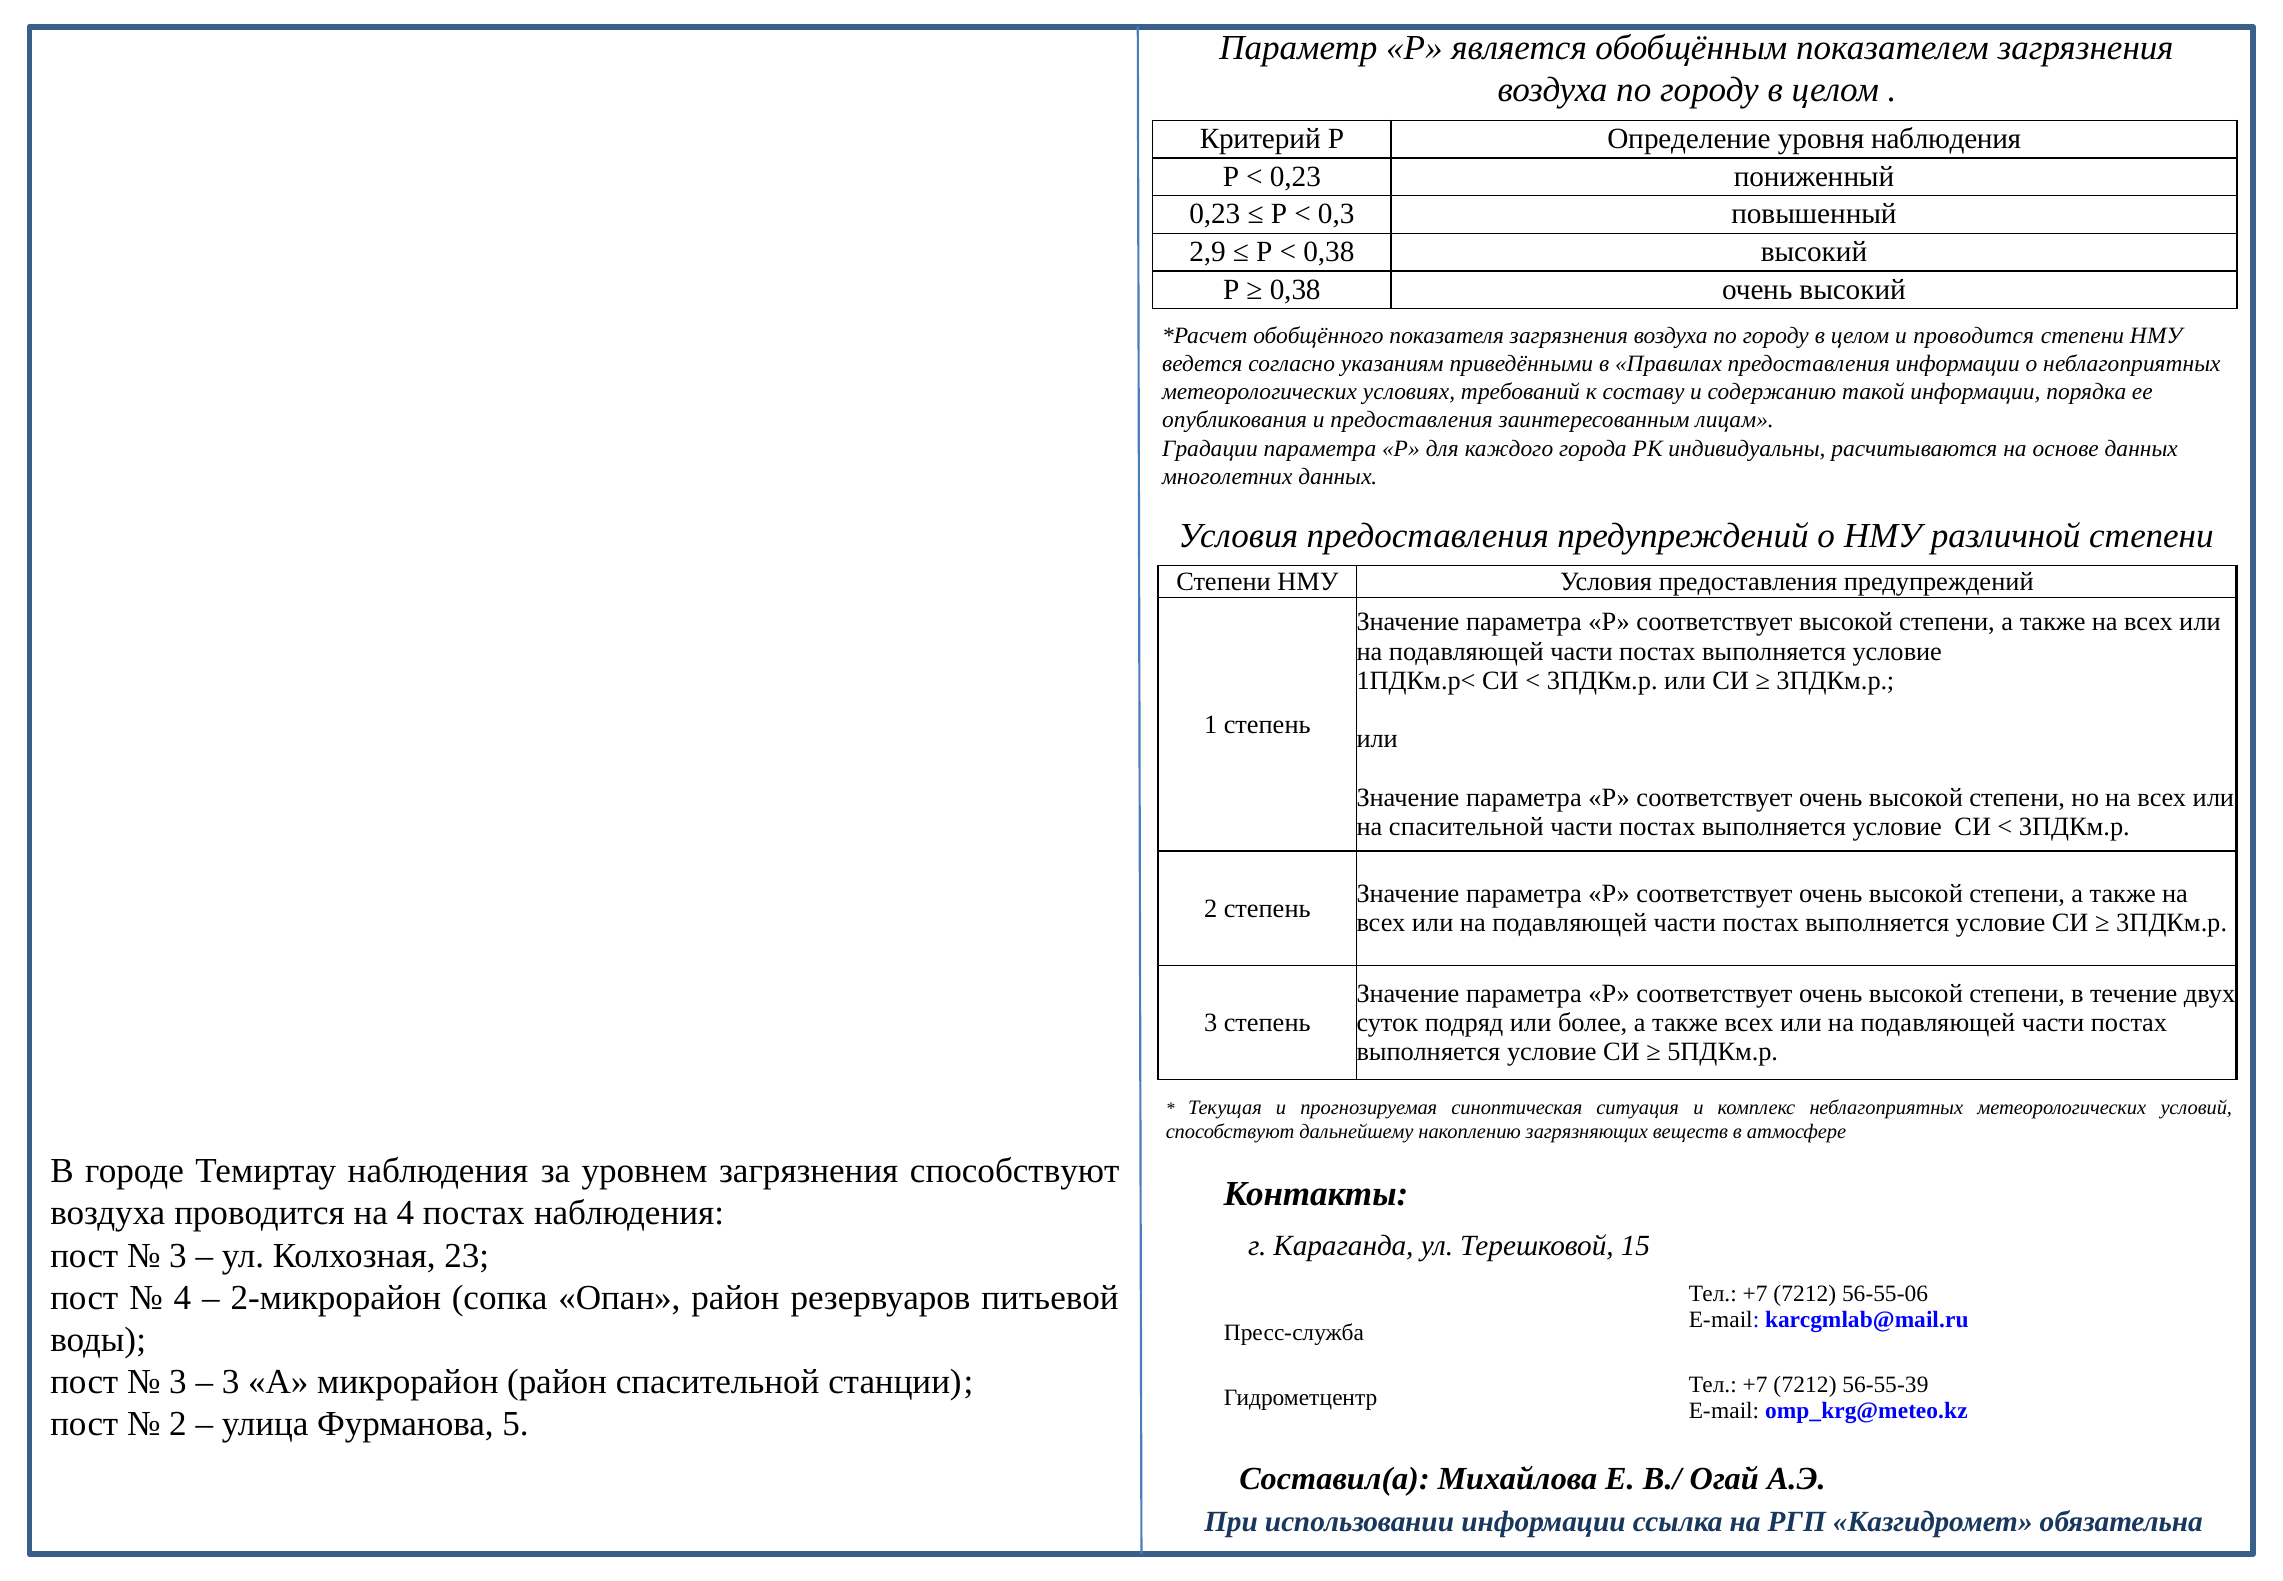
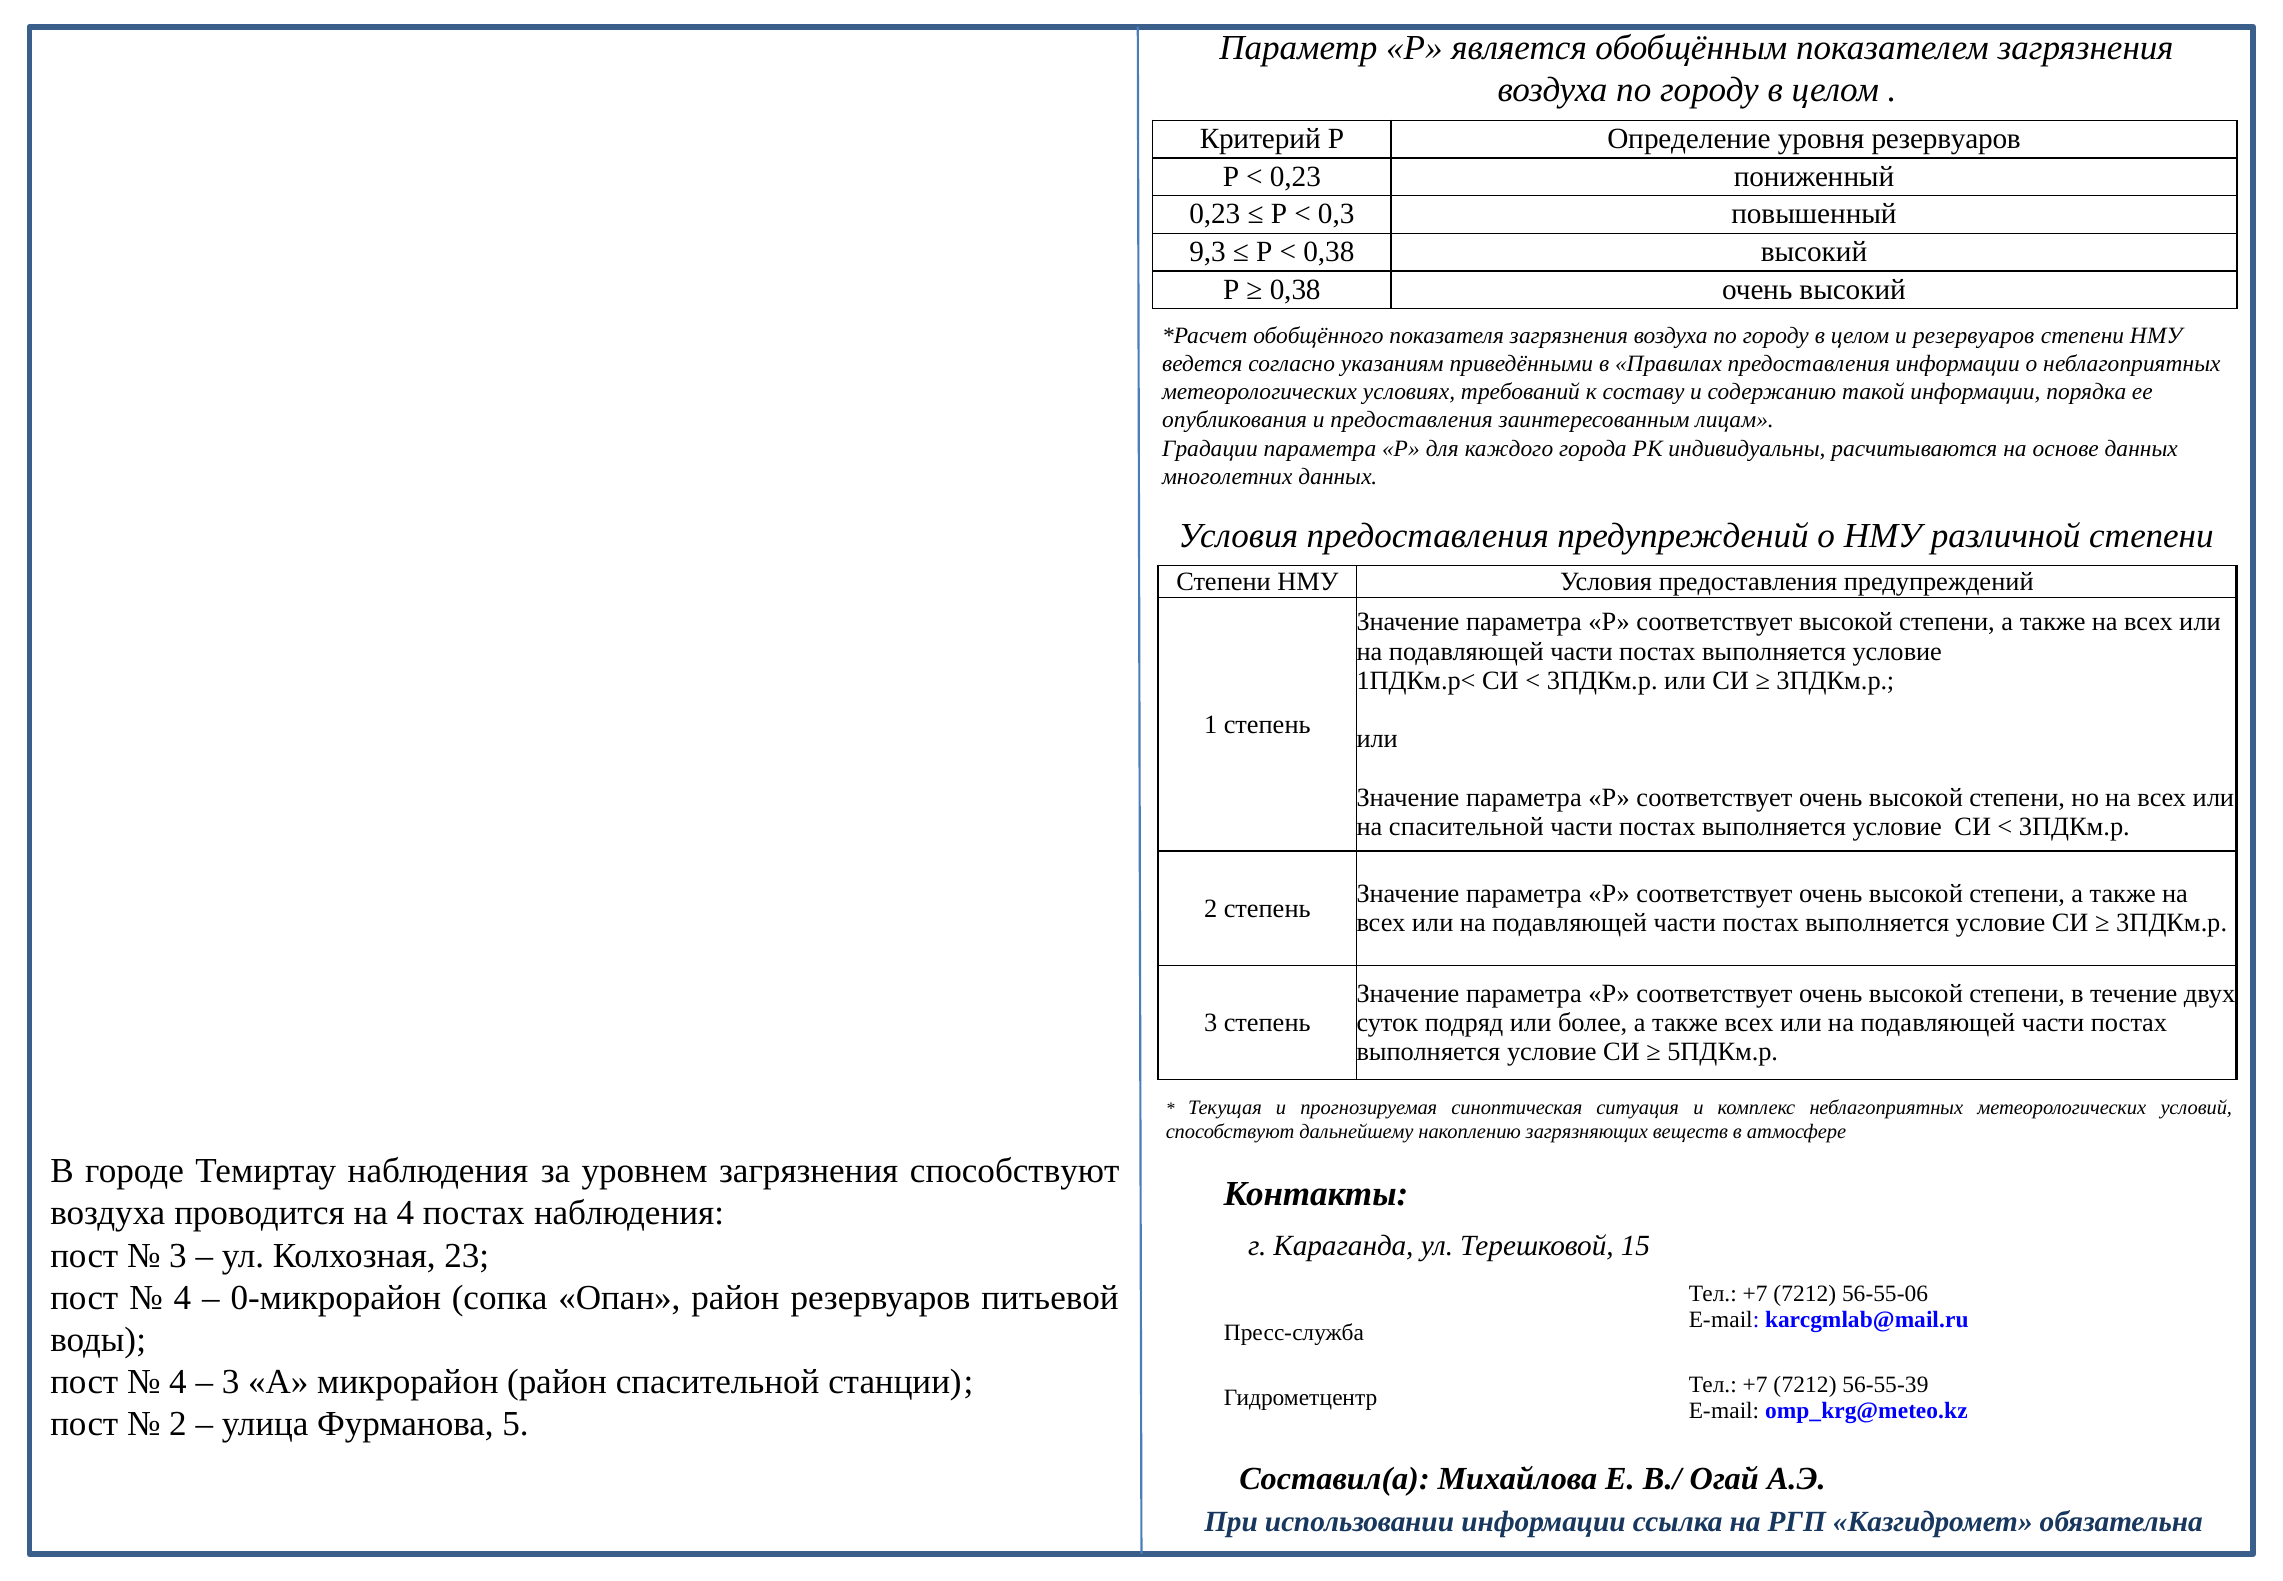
уровня наблюдения: наблюдения -> резервуаров
2,9: 2,9 -> 9,3
и проводится: проводится -> резервуаров
2-микрорайон: 2-микрорайон -> 0-микрорайон
3 at (178, 1382): 3 -> 4
